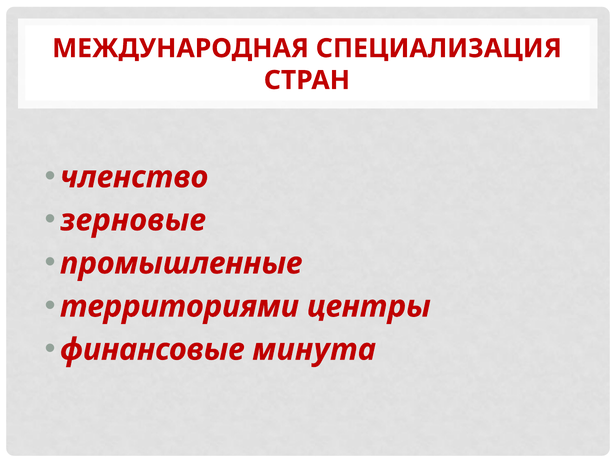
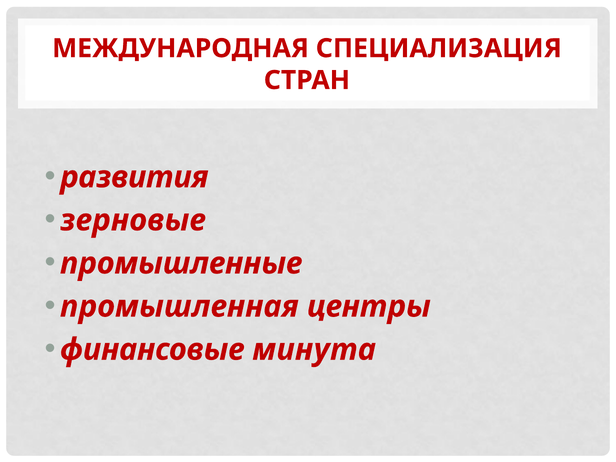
членство: членство -> развития
территориями: территориями -> промышленная
